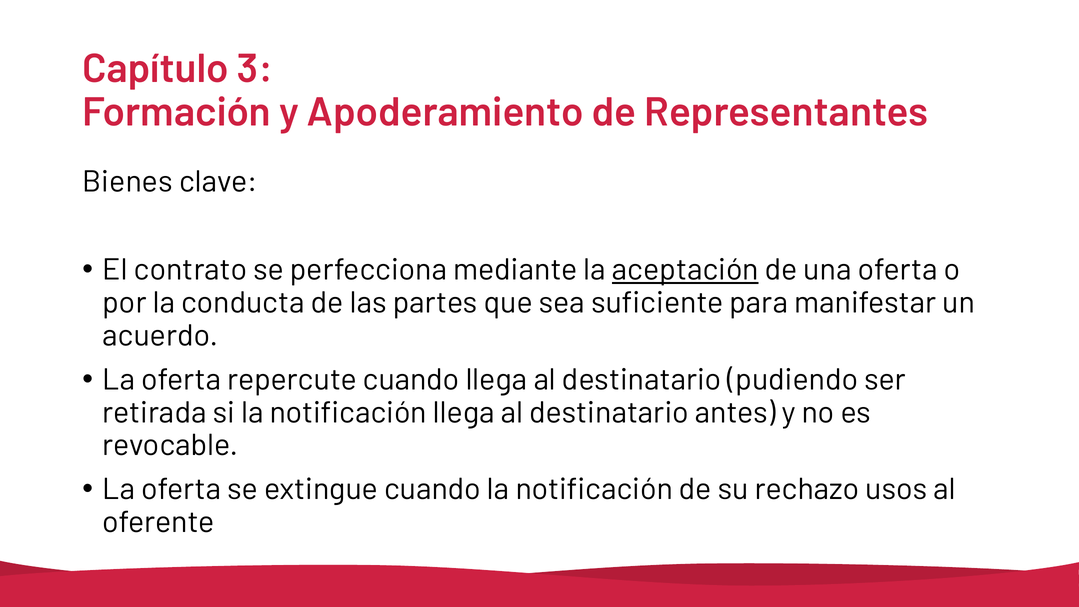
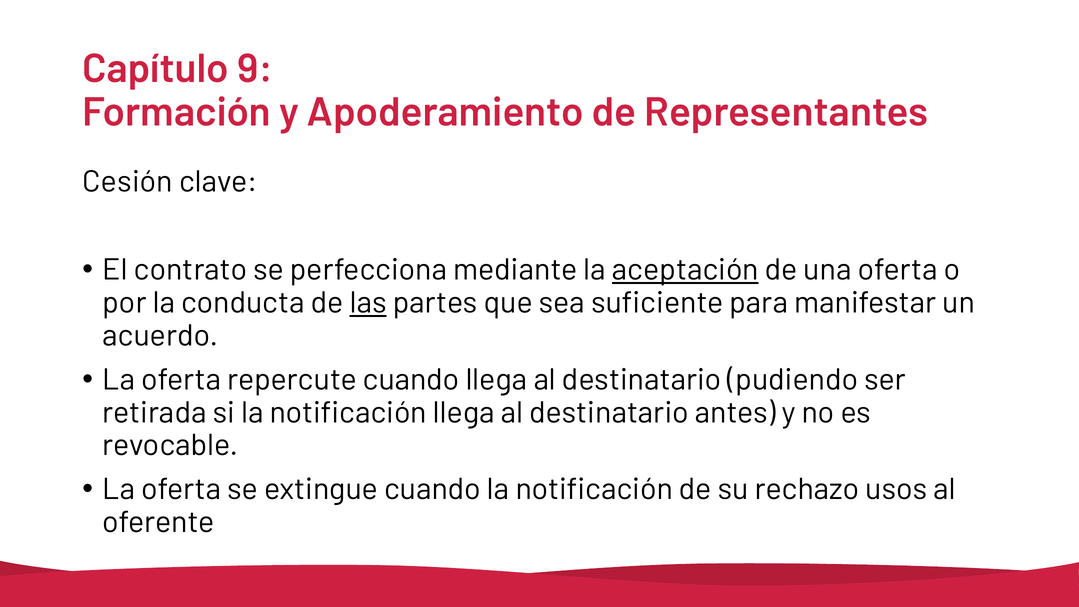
3: 3 -> 9
Bienes: Bienes -> Cesión
las underline: none -> present
